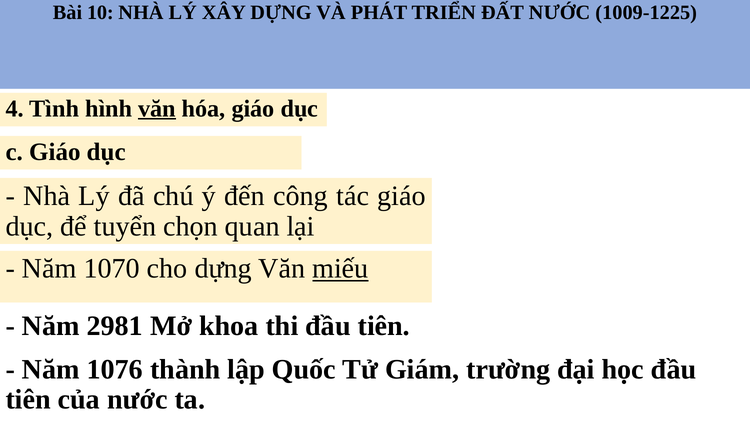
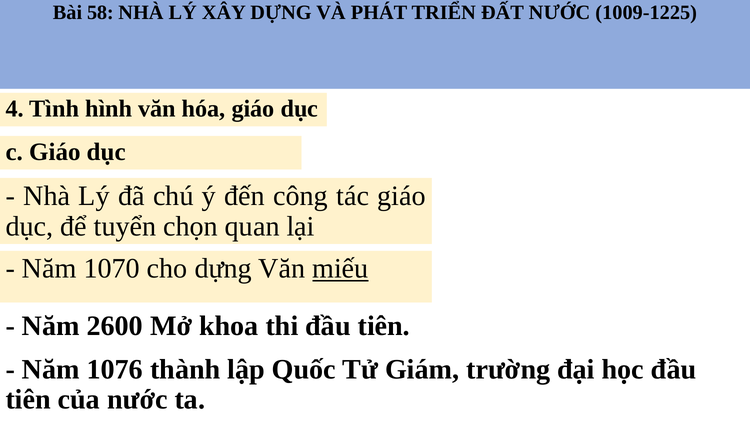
10: 10 -> 58
văn at (157, 109) underline: present -> none
2981: 2981 -> 2600
